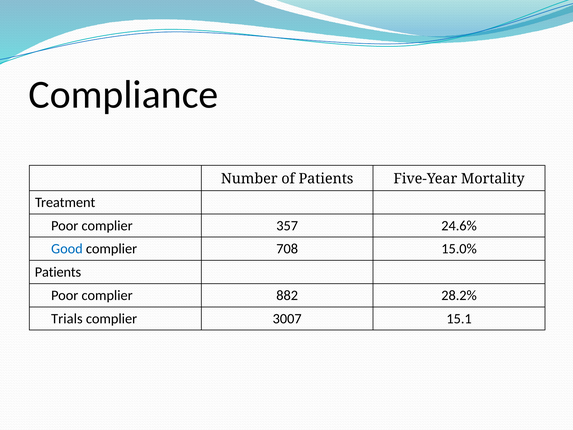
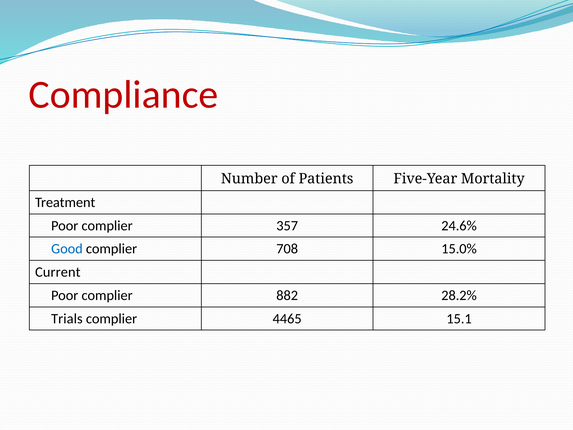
Compliance colour: black -> red
Patients at (58, 272): Patients -> Current
3007: 3007 -> 4465
